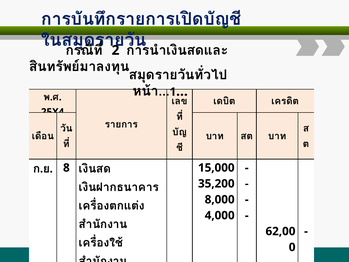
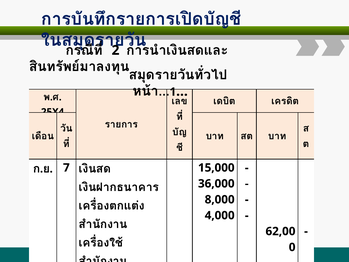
8: 8 -> 7
35,200: 35,200 -> 36,000
